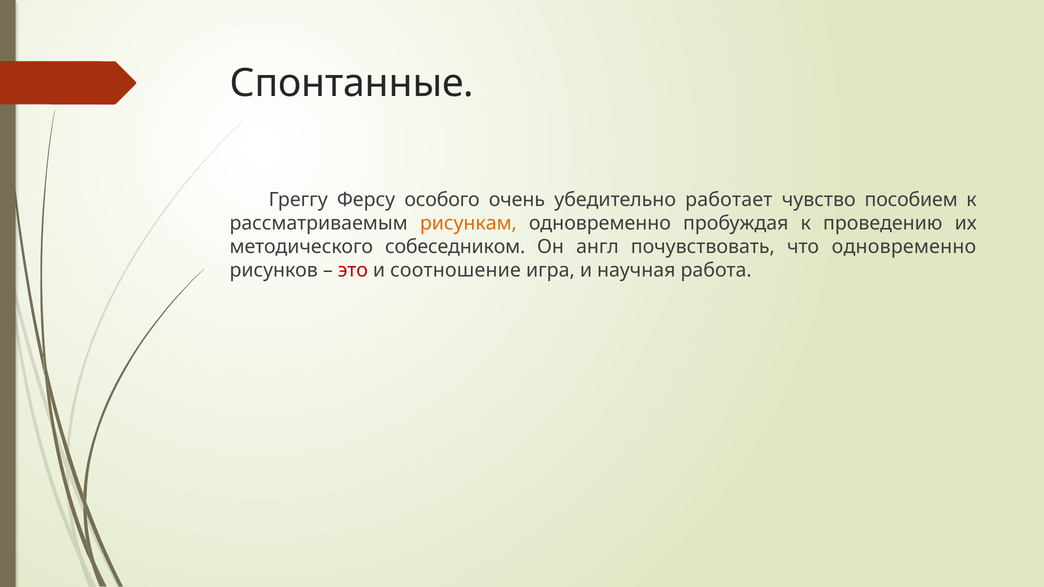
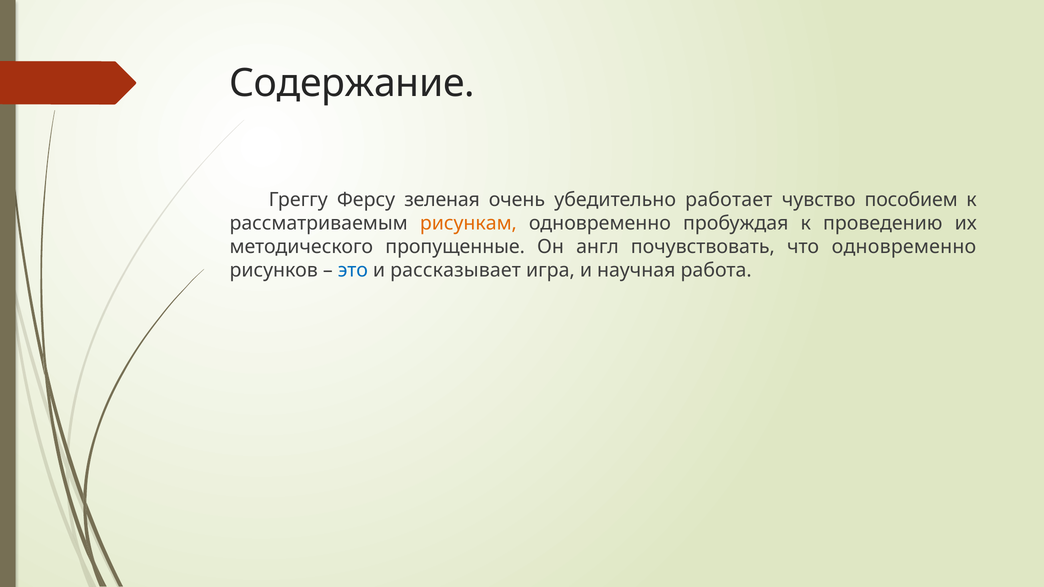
Спонтанные: Спонтанные -> Содержание
особого: особого -> зеленая
собеседником: собеседником -> пропущенные
это colour: red -> blue
соотношение: соотношение -> рассказывает
